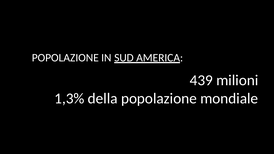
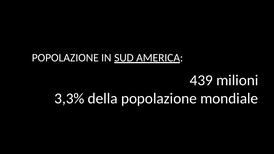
1,3%: 1,3% -> 3,3%
